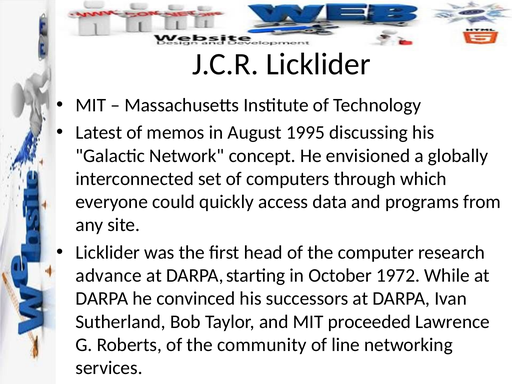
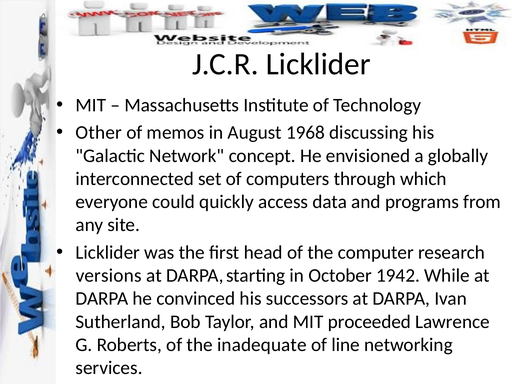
Latest: Latest -> Other
1995: 1995 -> 1968
advance: advance -> versions
1972: 1972 -> 1942
community: community -> inadequate
